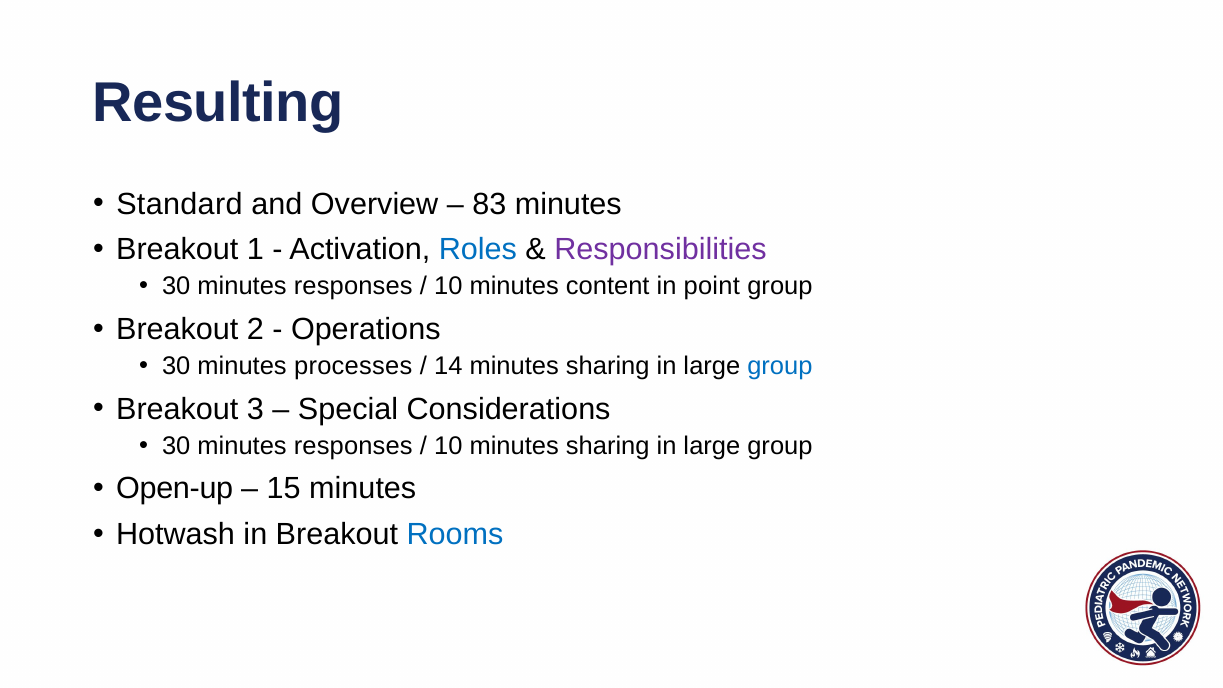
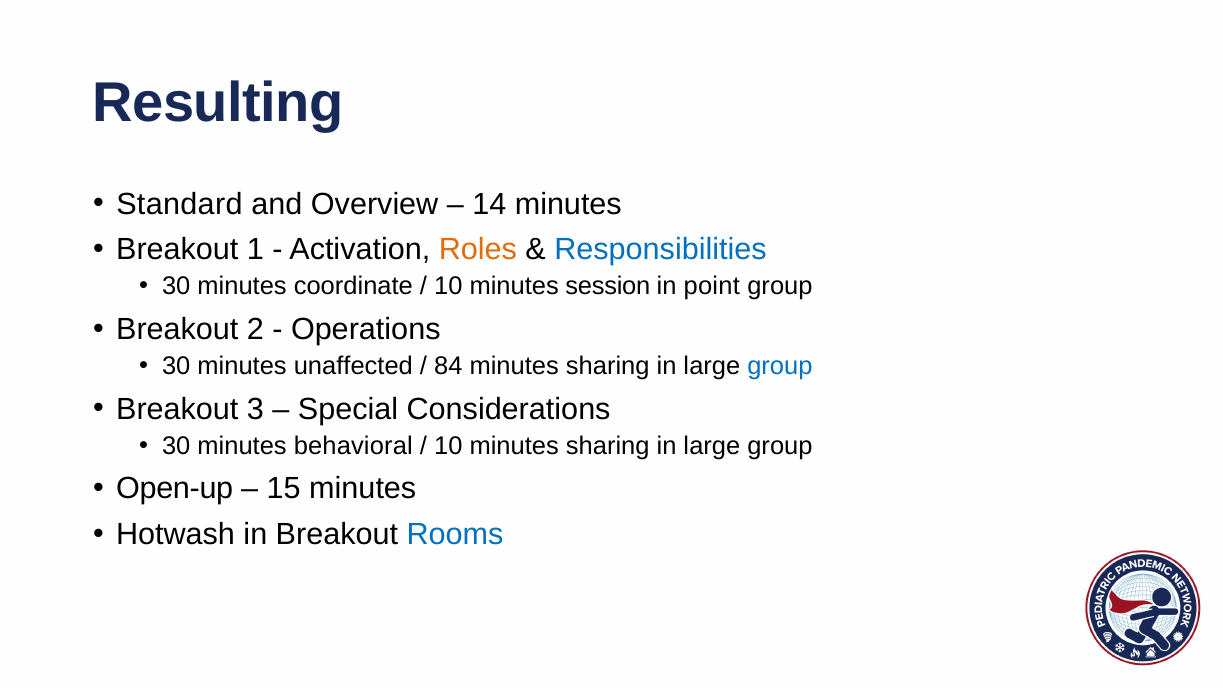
83: 83 -> 14
Roles colour: blue -> orange
Responsibilities colour: purple -> blue
responses at (353, 286): responses -> coordinate
content: content -> session
processes: processes -> unaffected
14: 14 -> 84
responses at (353, 446): responses -> behavioral
